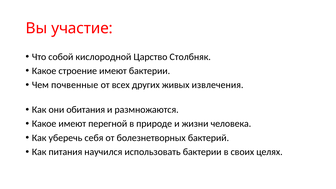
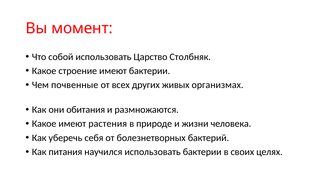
участие: участие -> момент
собой кислородной: кислородной -> использовать
извлечения: извлечения -> организмах
перегной: перегной -> растения
